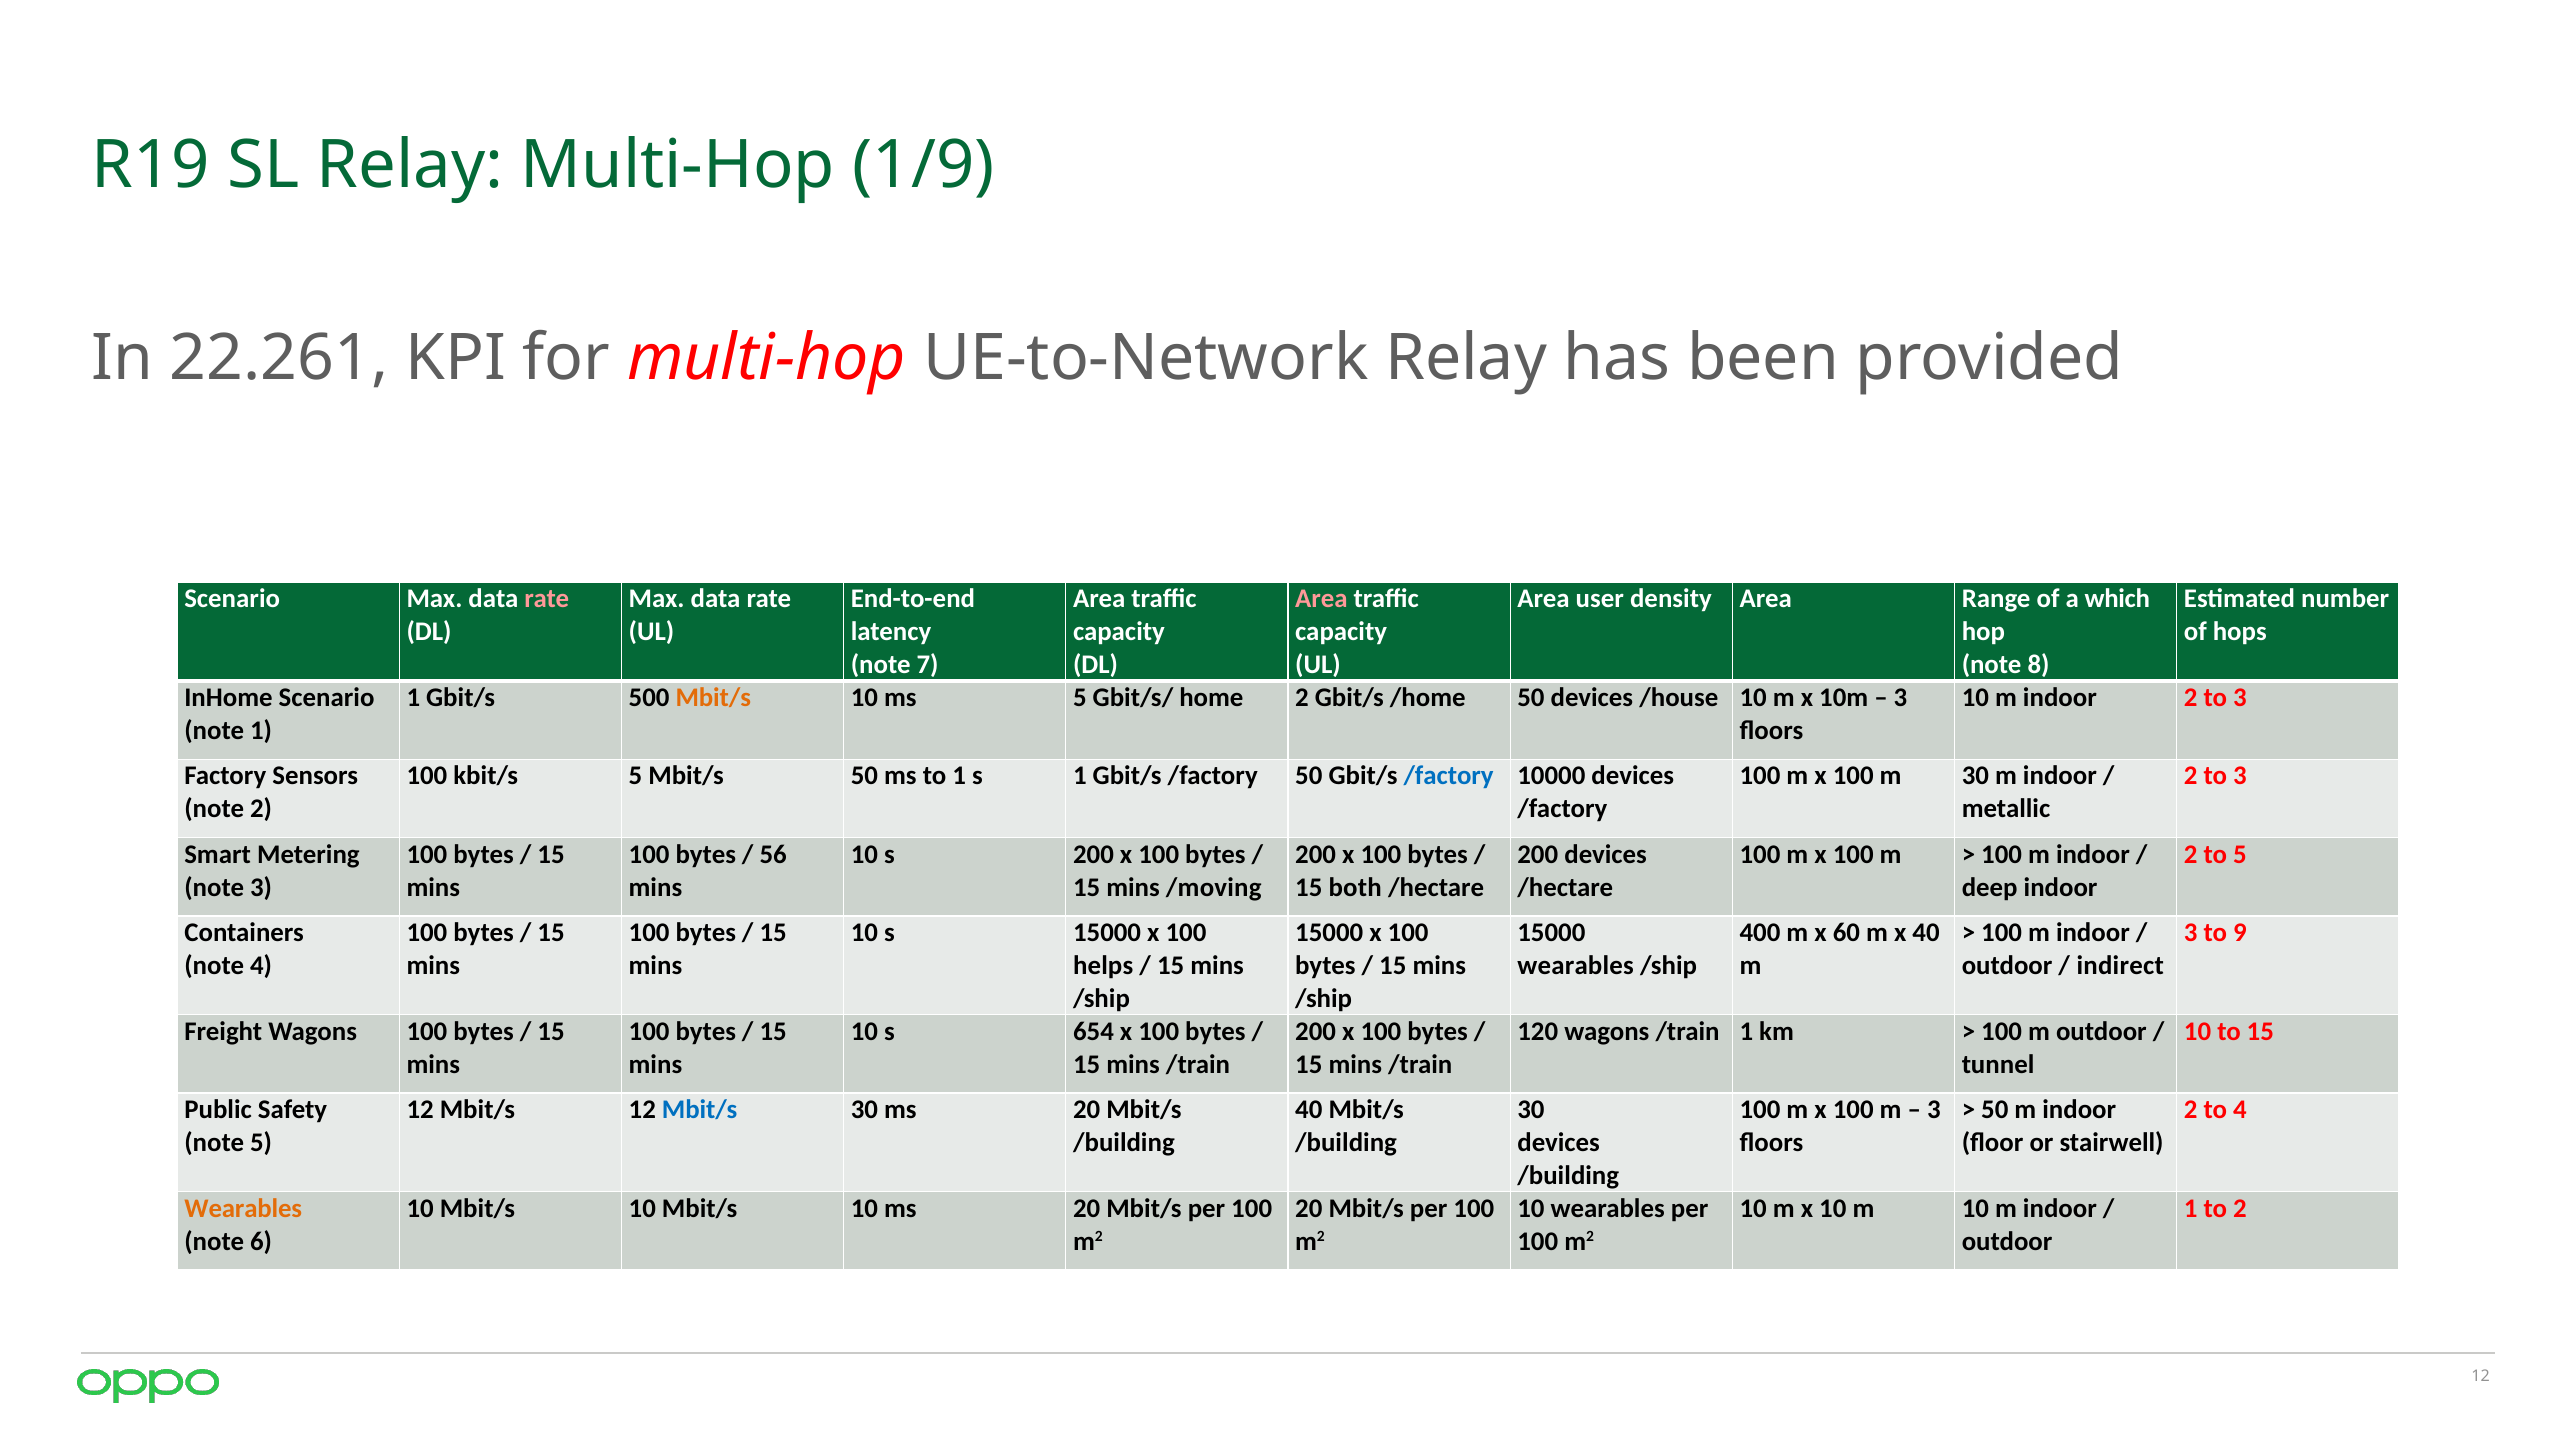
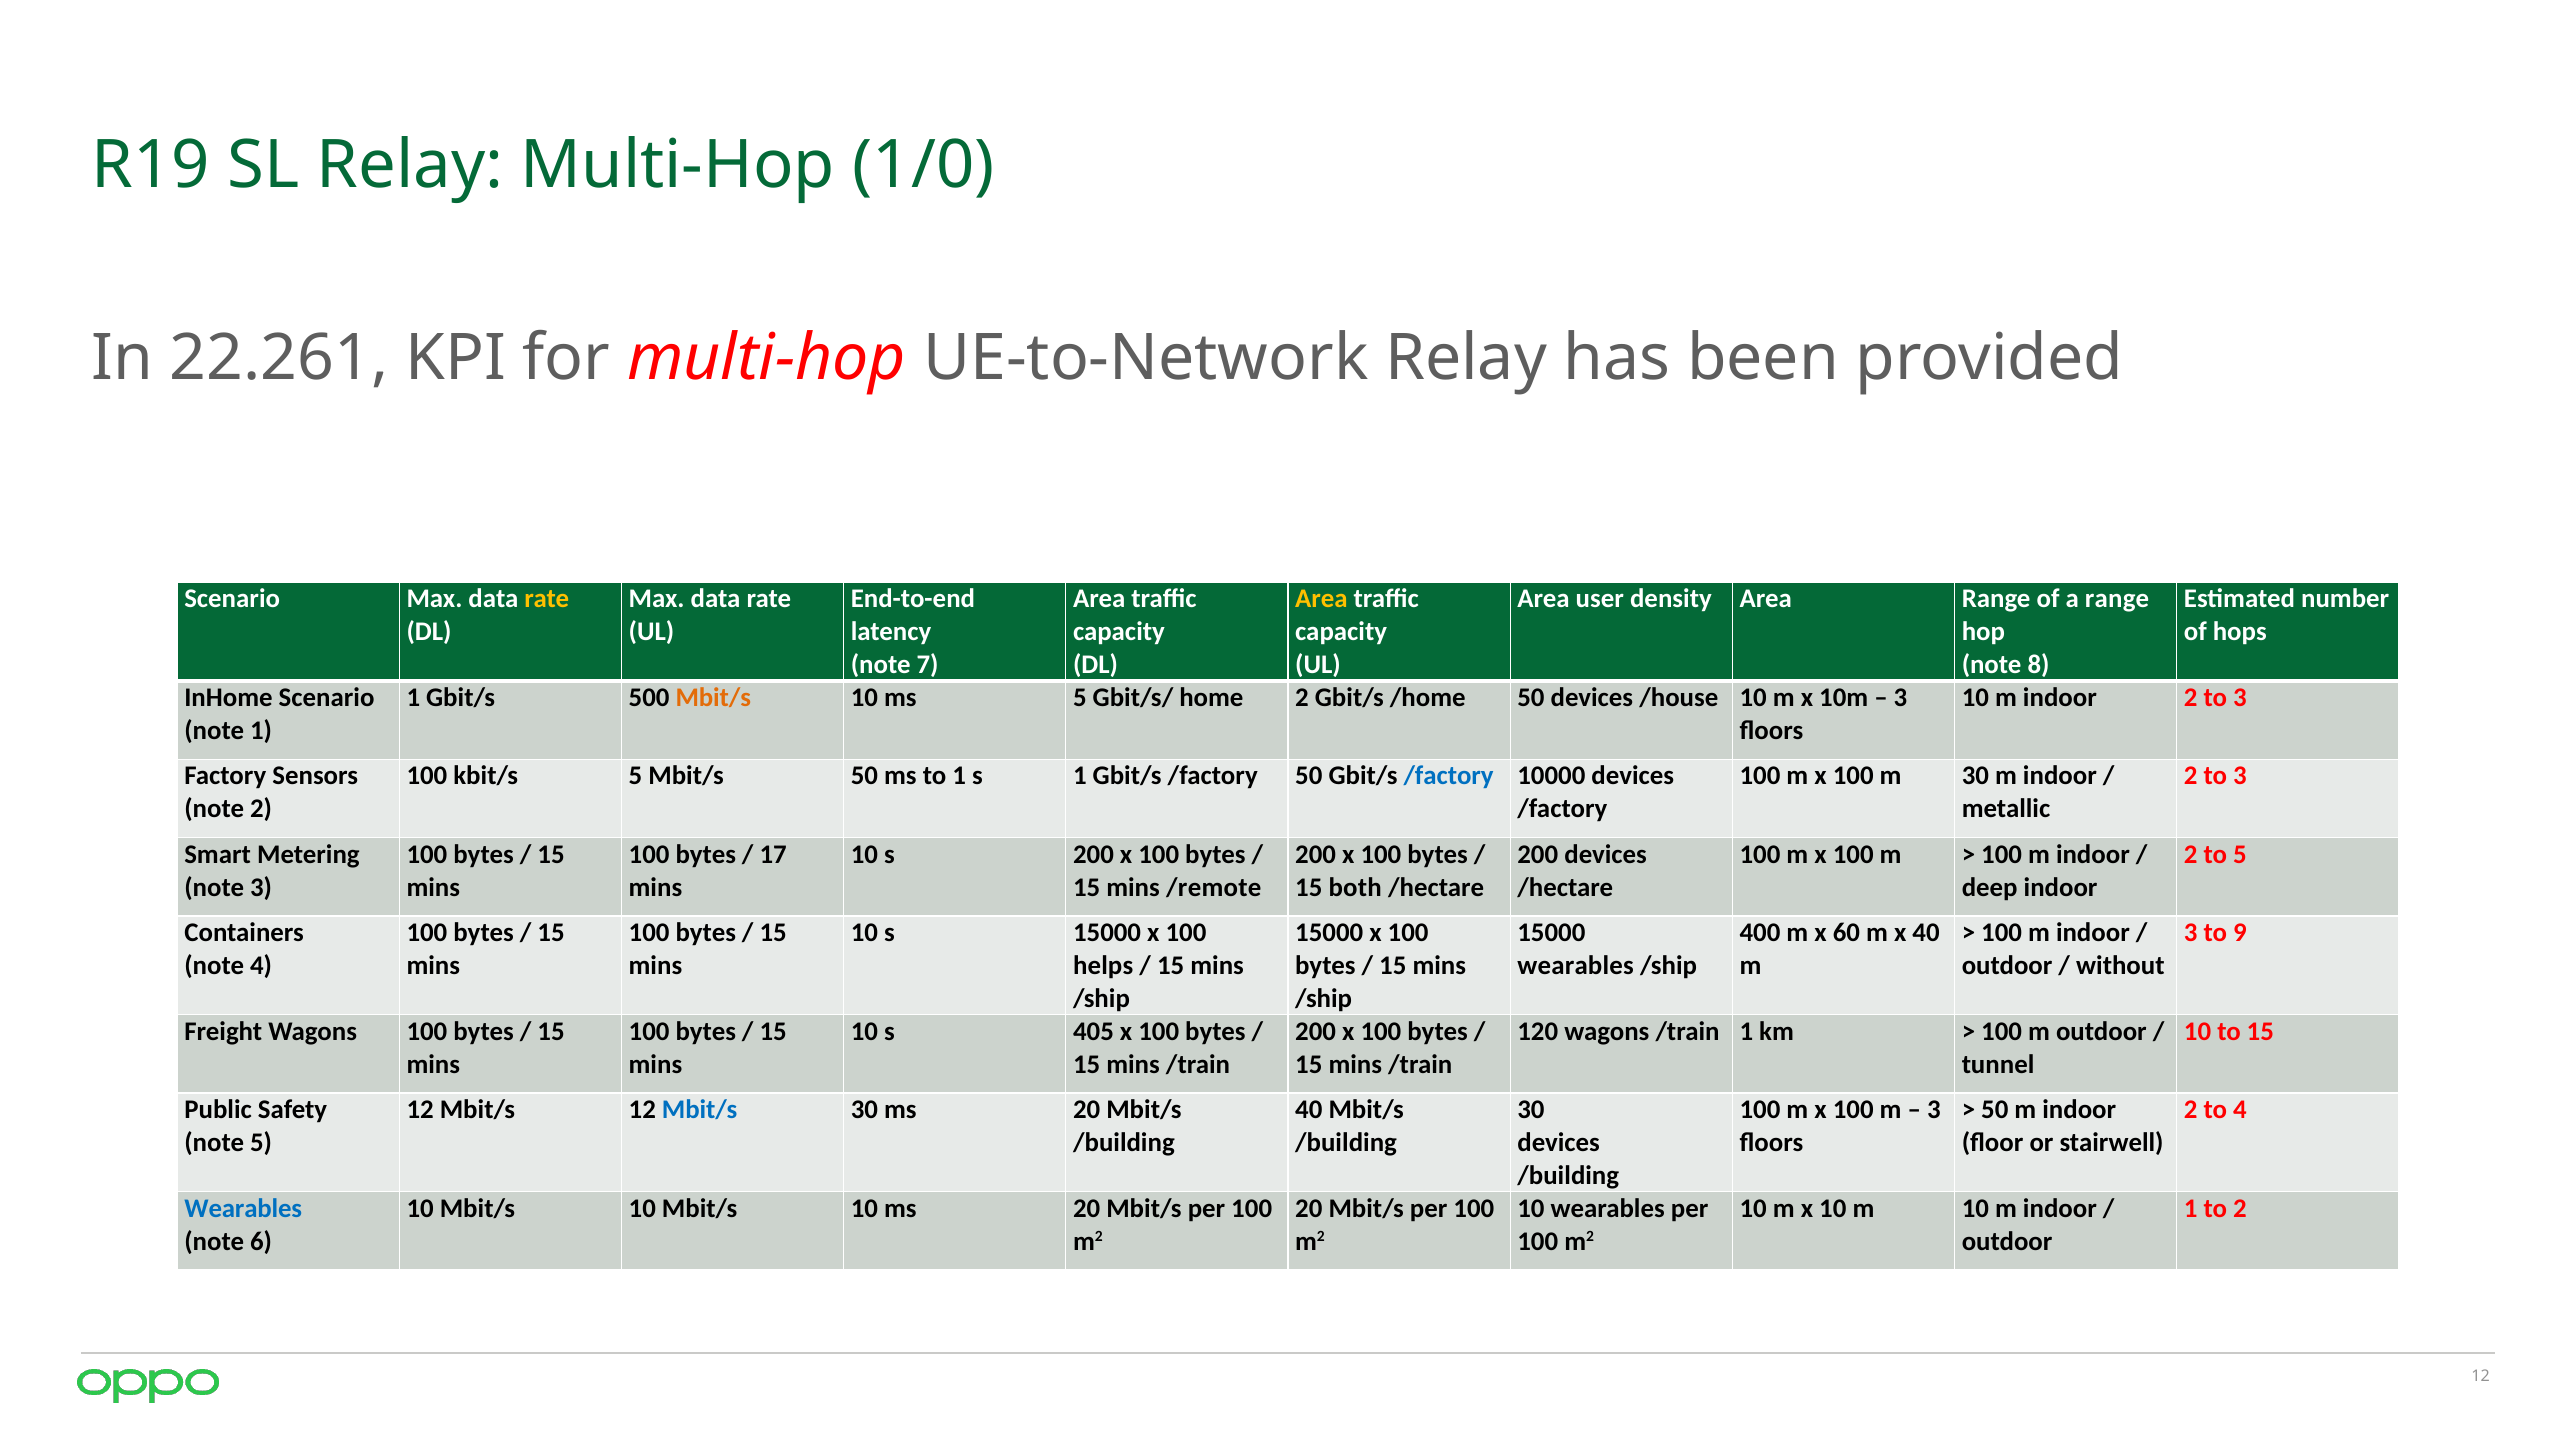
1/9: 1/9 -> 1/0
rate at (547, 599) colour: pink -> yellow
Area at (1321, 599) colour: pink -> yellow
a which: which -> range
56: 56 -> 17
/moving: /moving -> /remote
indirect: indirect -> without
654: 654 -> 405
Wearables at (243, 1208) colour: orange -> blue
